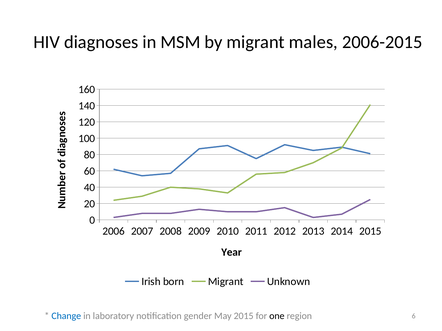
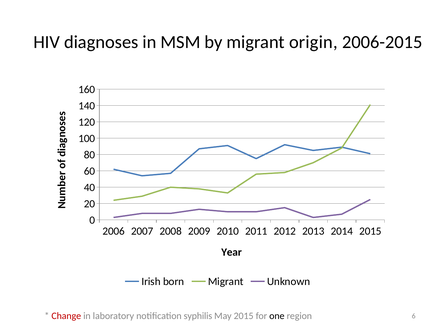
males: males -> origin
Change colour: blue -> red
gender: gender -> syphilis
